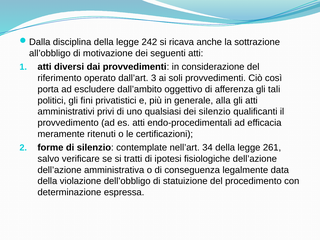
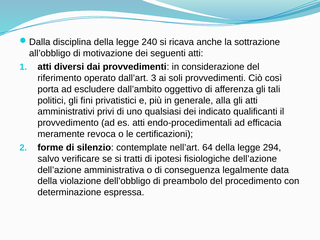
242: 242 -> 240
dei silenzio: silenzio -> indicato
ritenuti: ritenuti -> revoca
34: 34 -> 64
261: 261 -> 294
statuizione: statuizione -> preambolo
